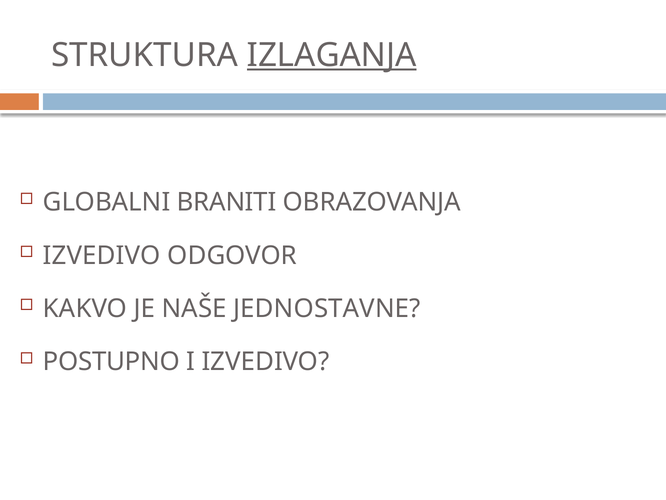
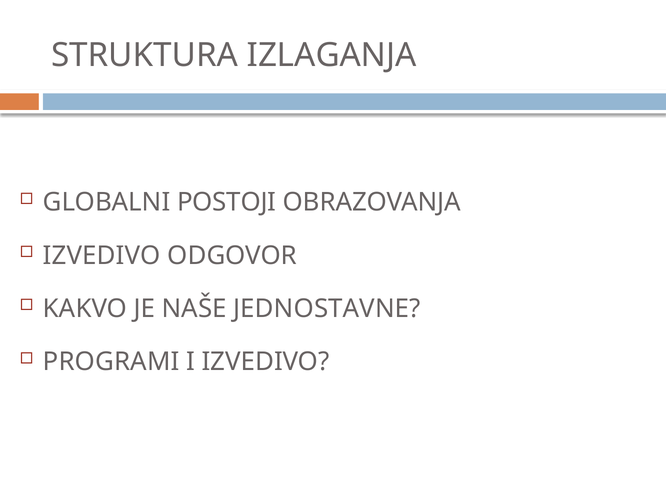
IZLAGANJA underline: present -> none
BRANITI: BRANITI -> POSTOJI
POSTUPNO: POSTUPNO -> PROGRAMI
